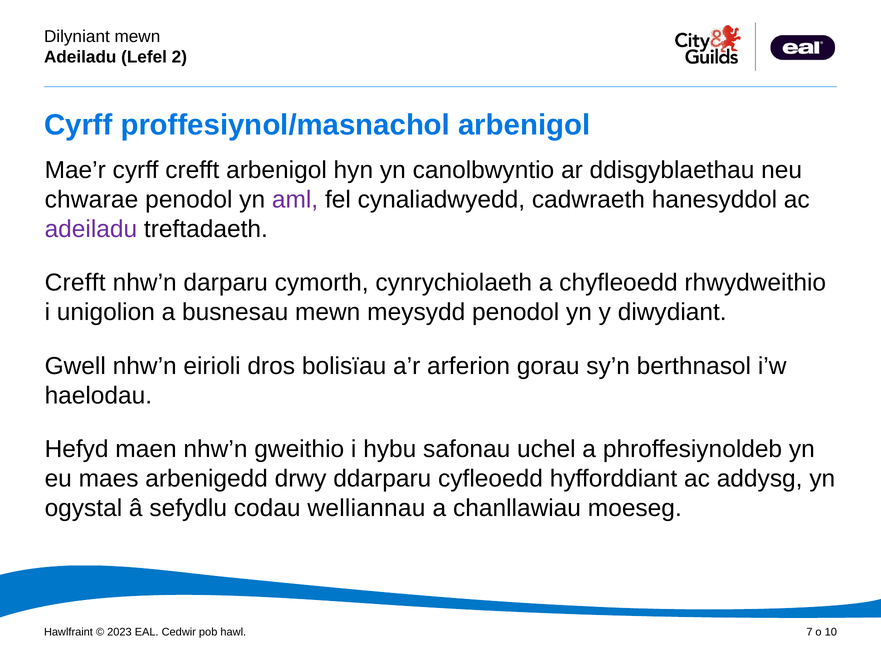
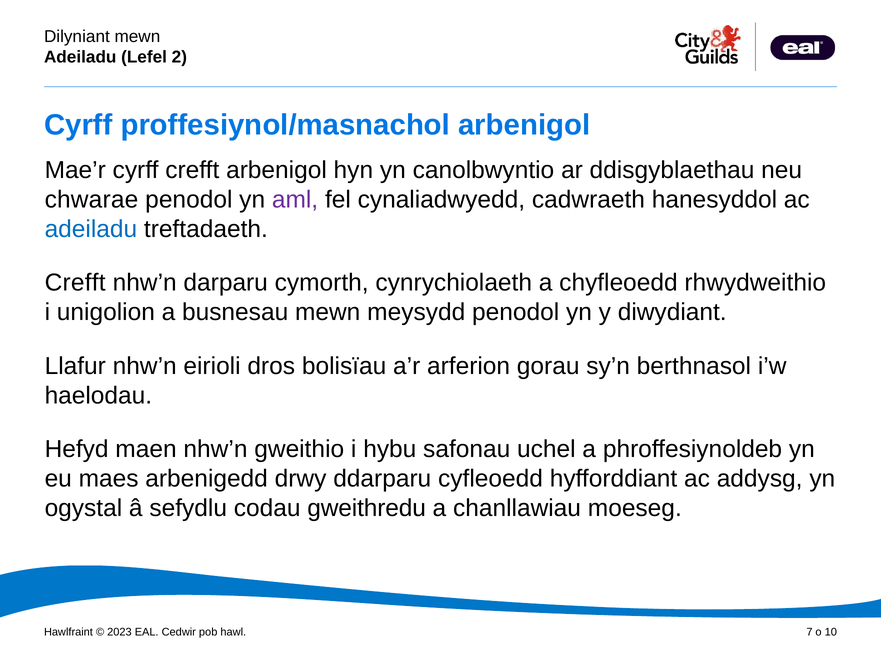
adeiladu at (91, 229) colour: purple -> blue
Gwell: Gwell -> Llafur
welliannau: welliannau -> gweithredu
